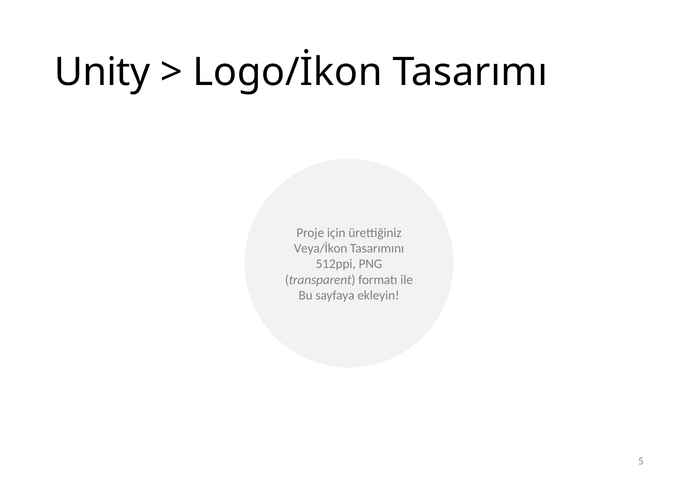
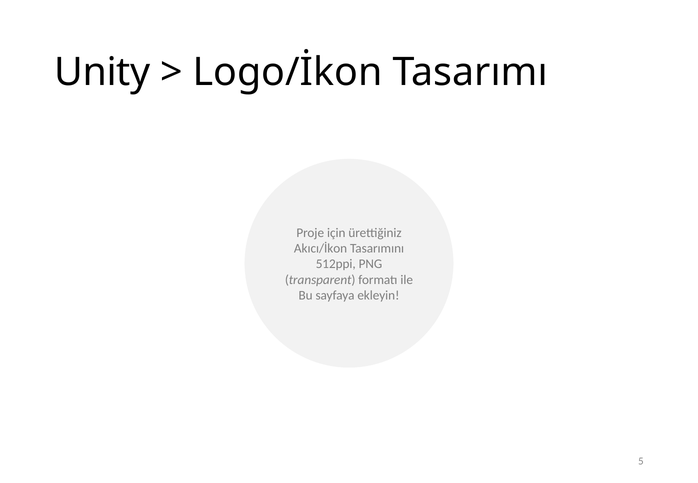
Veya/İkon: Veya/İkon -> Akıcı/İkon
